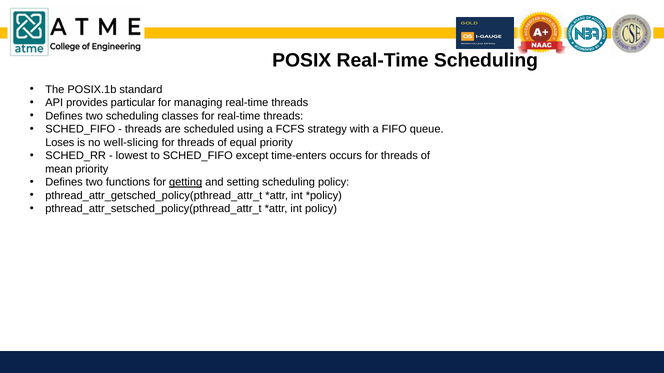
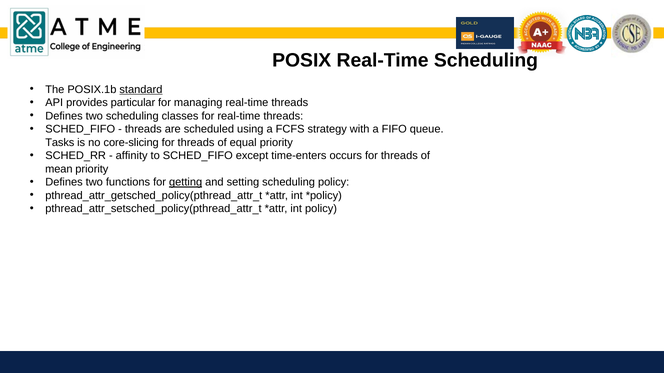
standard underline: none -> present
Loses: Loses -> Tasks
well-slicing: well-slicing -> core-slicing
lowest: lowest -> affinity
